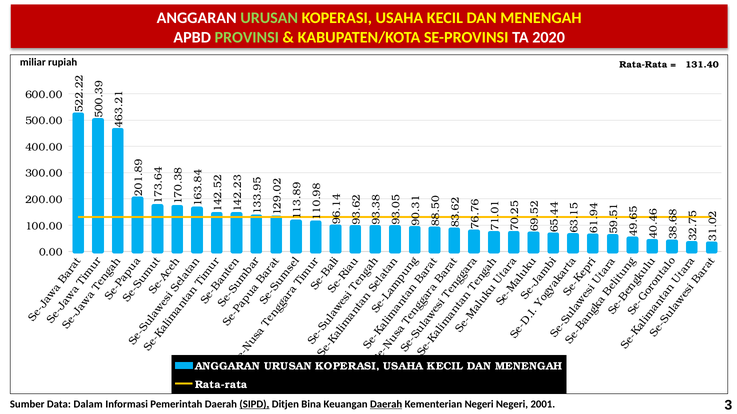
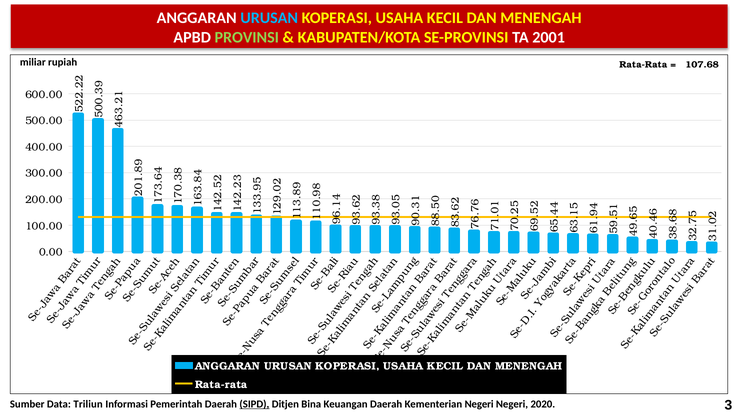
URUSAN at (269, 18) colour: light green -> light blue
2020: 2020 -> 2001
131.40: 131.40 -> 107.68
Dalam: Dalam -> Triliun
Daerah at (386, 405) underline: present -> none
2001: 2001 -> 2020
